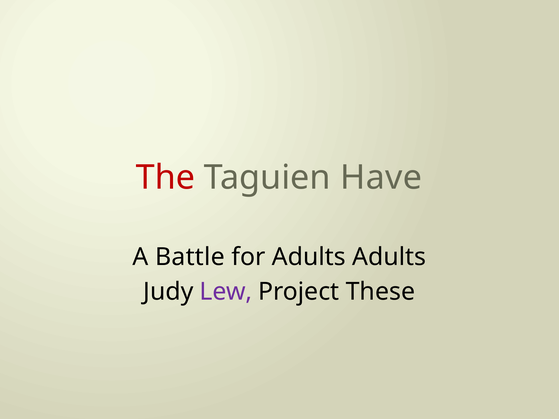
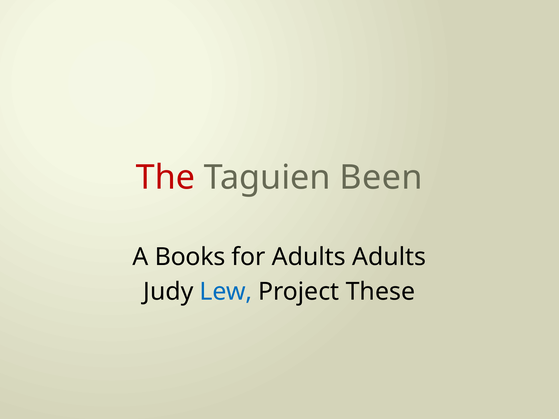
Have: Have -> Been
Battle: Battle -> Books
Lew colour: purple -> blue
